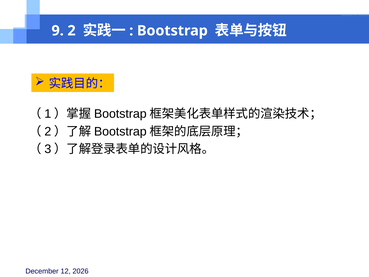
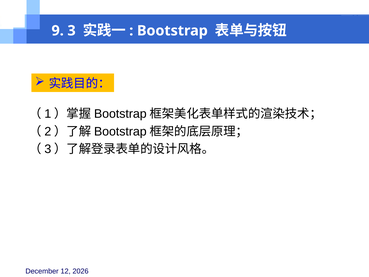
2: 2 -> 3
